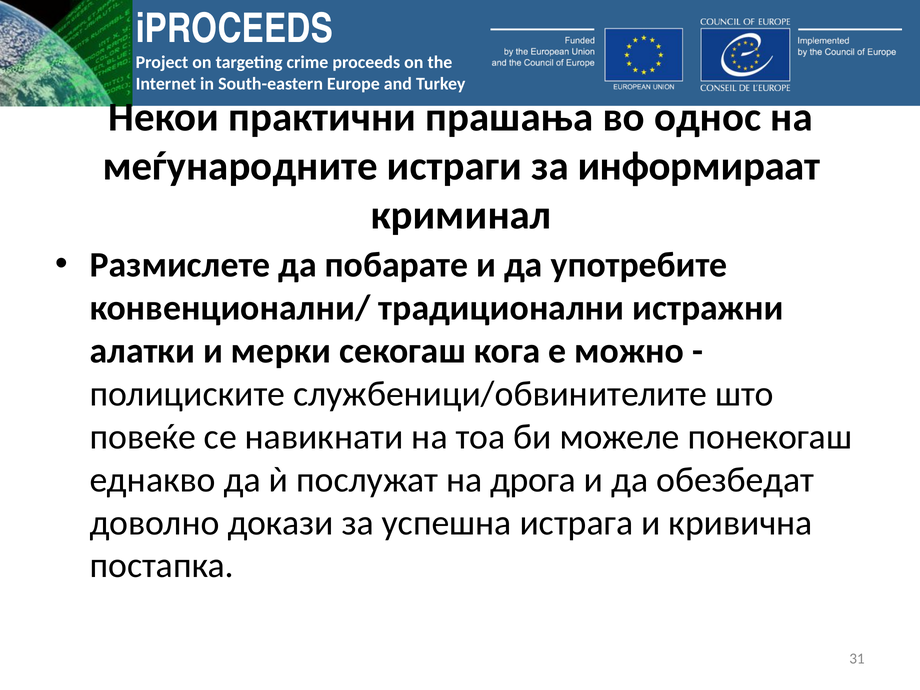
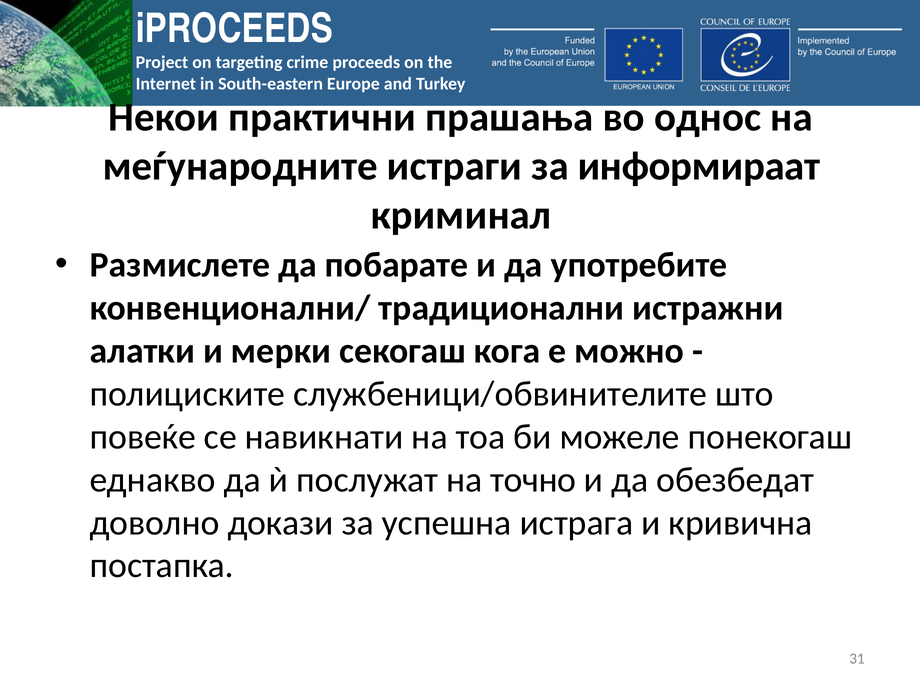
дрога: дрога -> точно
